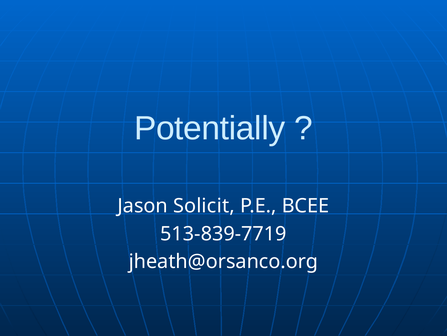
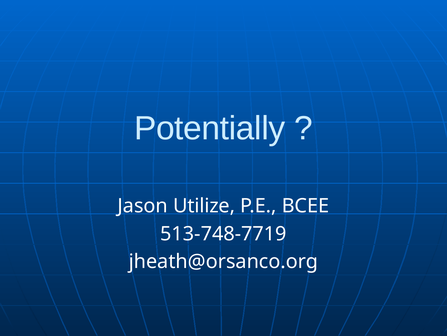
Solicit: Solicit -> Utilize
513-839-7719: 513-839-7719 -> 513-748-7719
